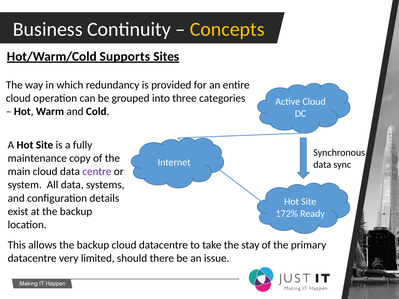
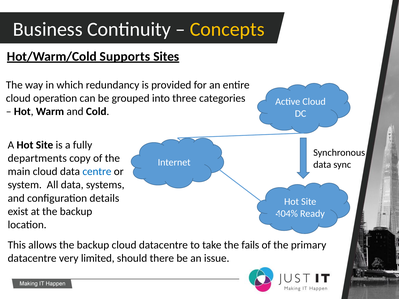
maintenance: maintenance -> departments
centre colour: purple -> blue
172%: 172% -> 404%
stay: stay -> fails
